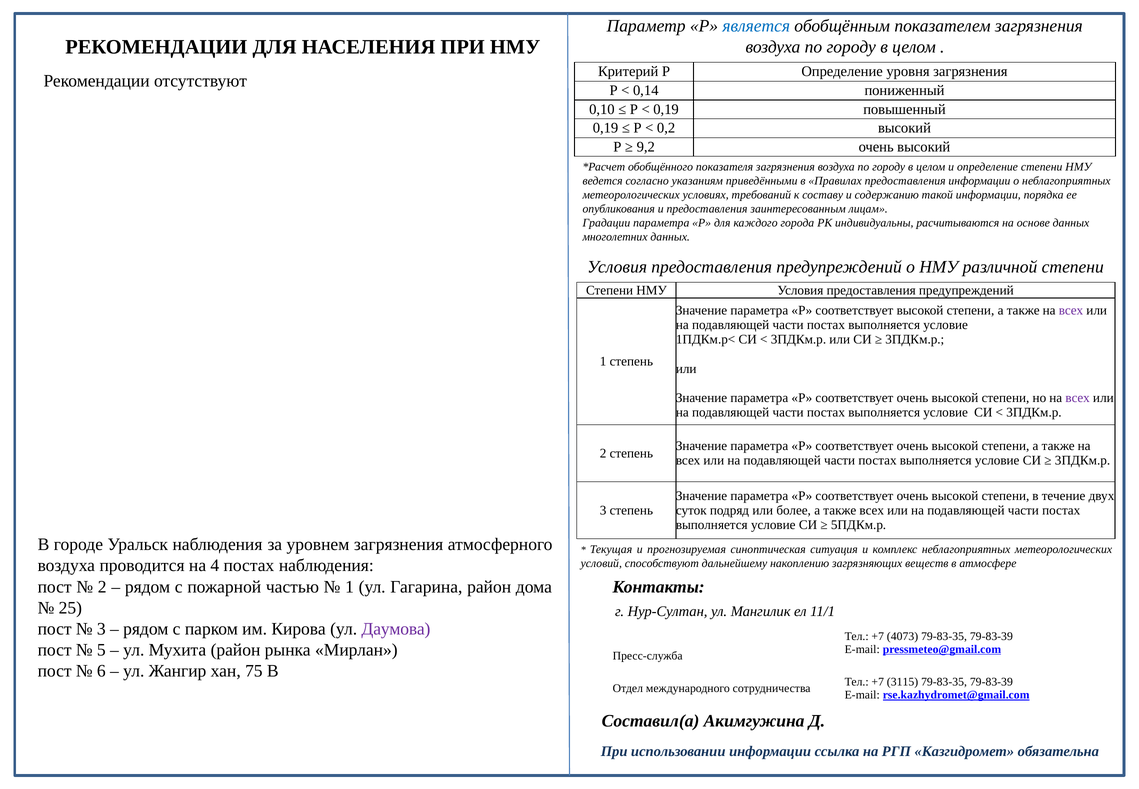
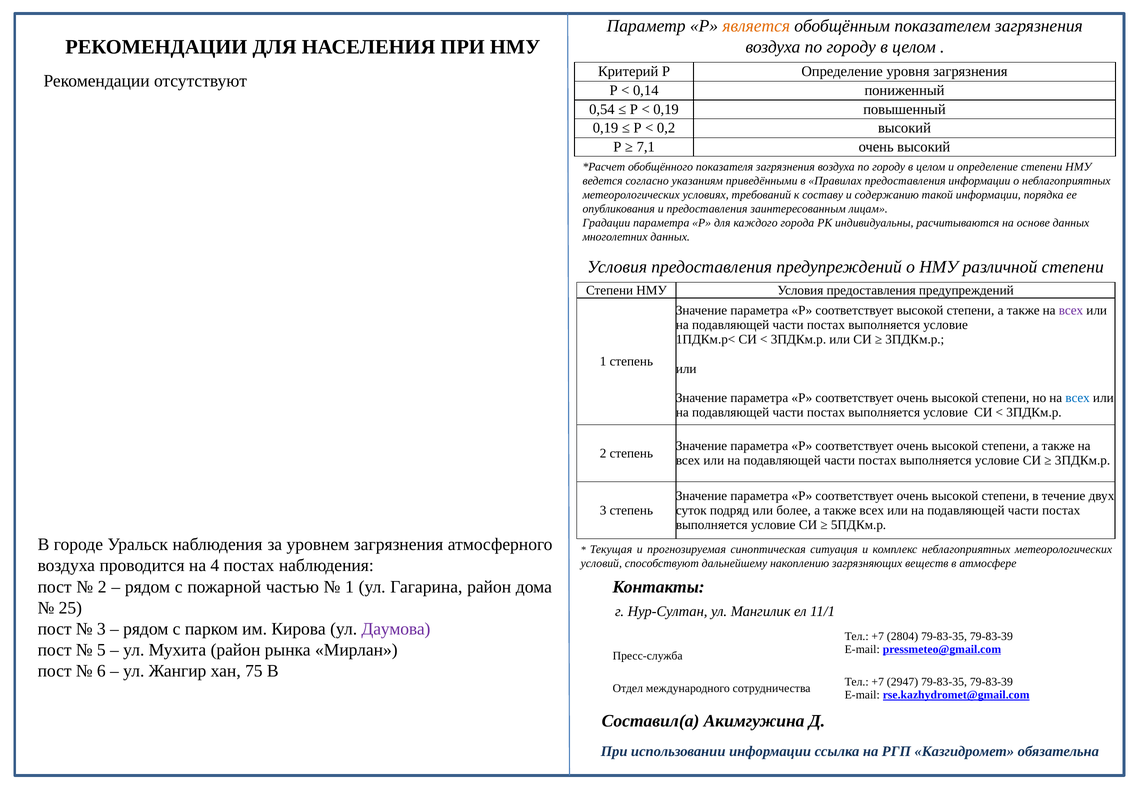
является colour: blue -> orange
0,10: 0,10 -> 0,54
9,2: 9,2 -> 7,1
всех at (1078, 398) colour: purple -> blue
4073: 4073 -> 2804
3115: 3115 -> 2947
